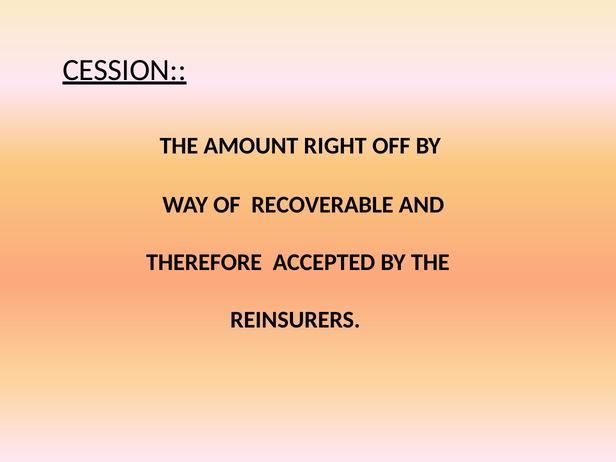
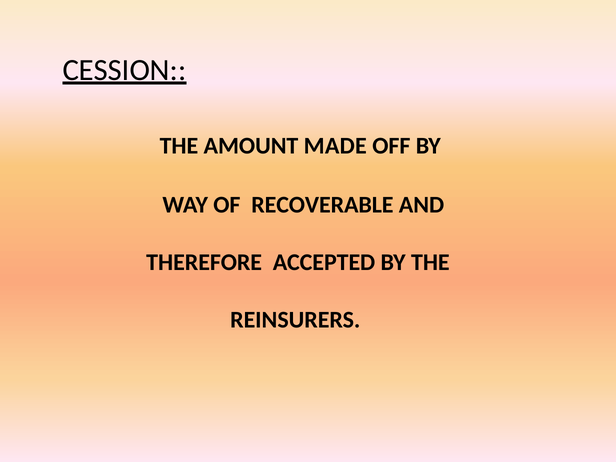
RIGHT: RIGHT -> MADE
